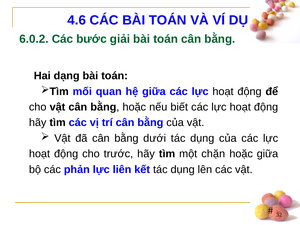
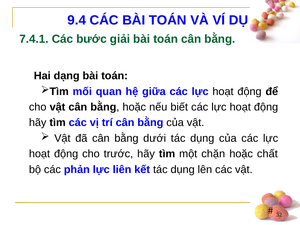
4.6: 4.6 -> 9.4
6.0.2: 6.0.2 -> 7.4.1
hoặc giữa: giữa -> chất
